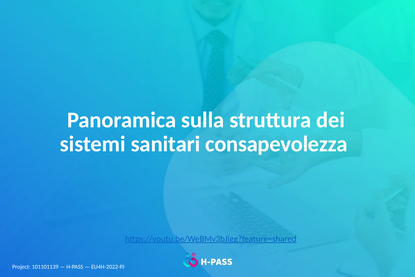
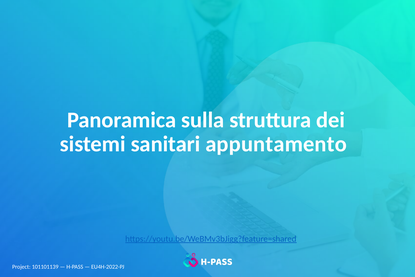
consapevolezza: consapevolezza -> appuntamento
